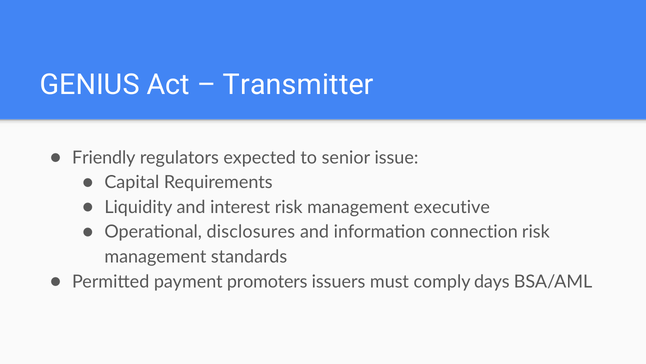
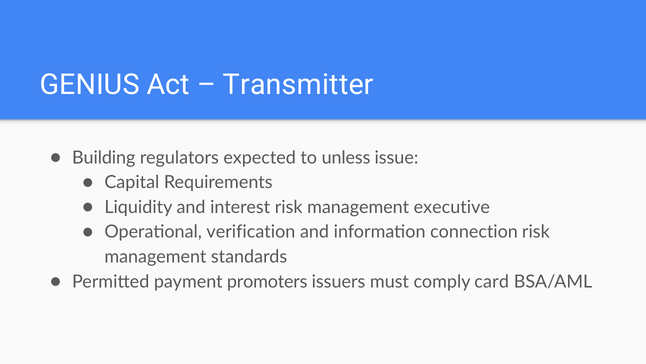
Friendly: Friendly -> Building
senior: senior -> unless
disclosures: disclosures -> verification
days: days -> card
